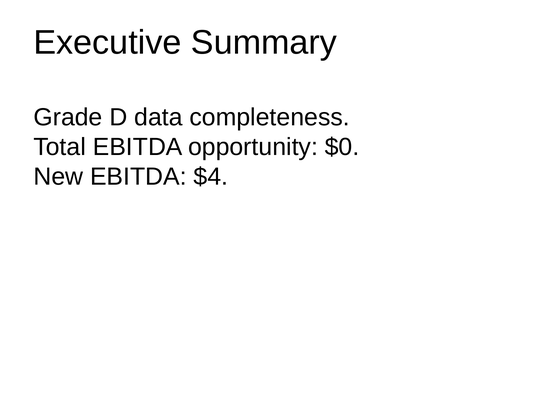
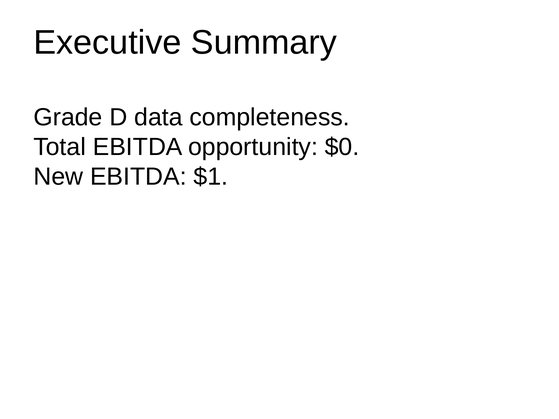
$4: $4 -> $1
